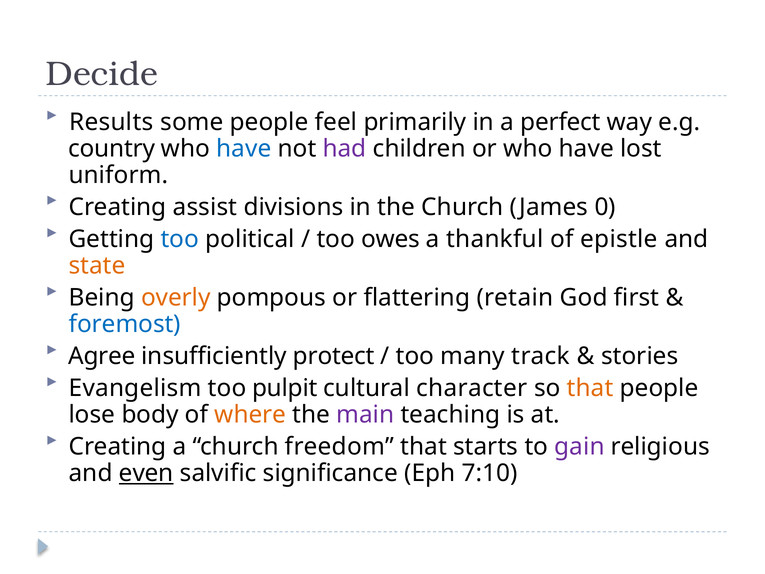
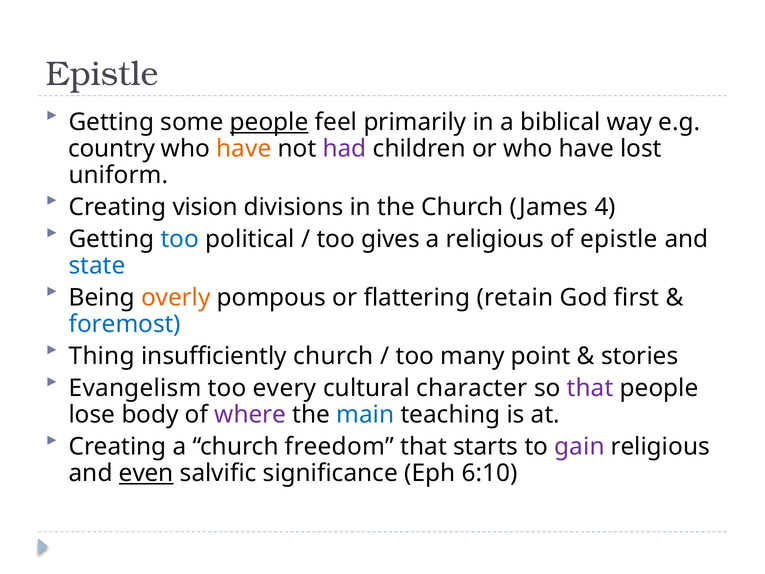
Decide at (102, 74): Decide -> Epistle
Results at (111, 122): Results -> Getting
people at (269, 122) underline: none -> present
perfect: perfect -> biblical
have at (244, 149) colour: blue -> orange
assist: assist -> vision
0: 0 -> 4
owes: owes -> gives
a thankful: thankful -> religious
state colour: orange -> blue
Agree: Agree -> Thing
insufficiently protect: protect -> church
track: track -> point
pulpit: pulpit -> every
that at (590, 388) colour: orange -> purple
where colour: orange -> purple
main colour: purple -> blue
7:10: 7:10 -> 6:10
